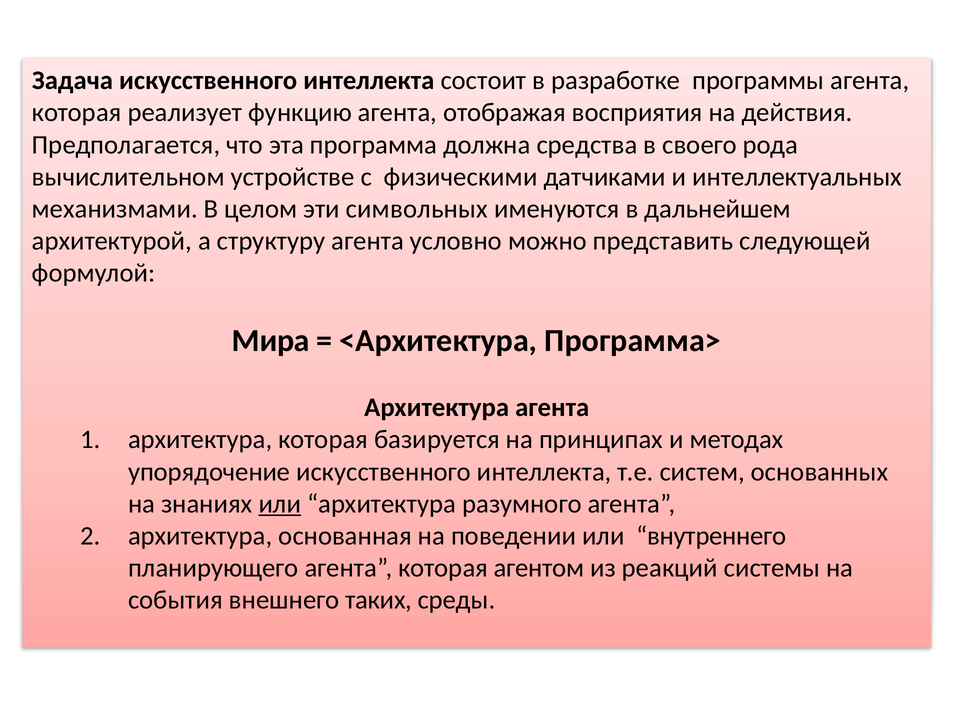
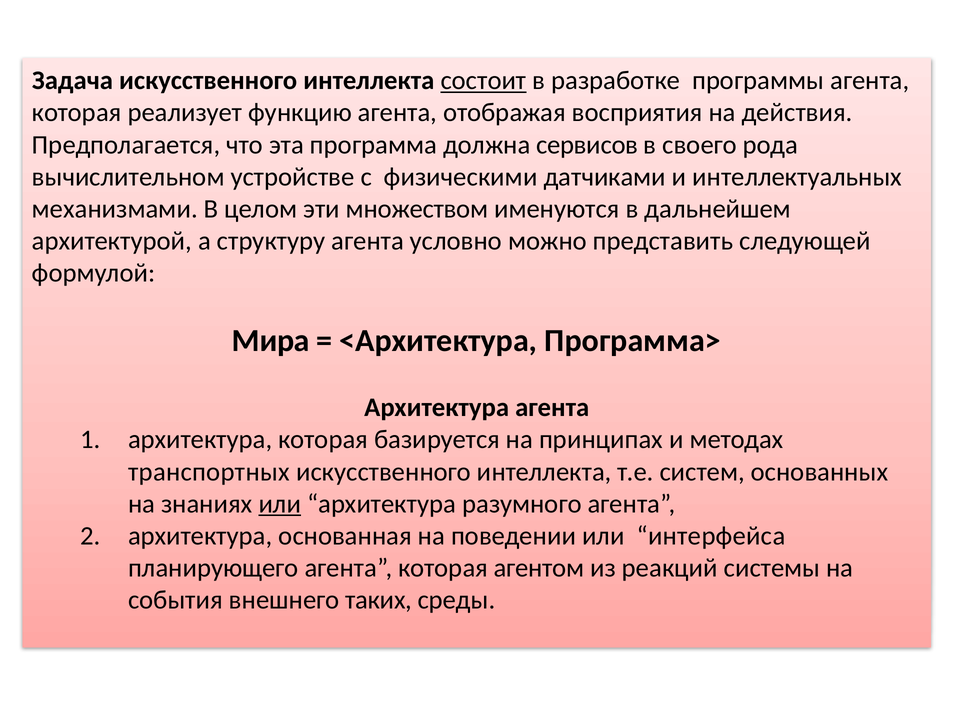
состоит underline: none -> present
средства: средства -> сервисов
символьных: символьных -> множеством
упорядочение: упорядочение -> транспортных
внутреннего: внутреннего -> интерфейса
